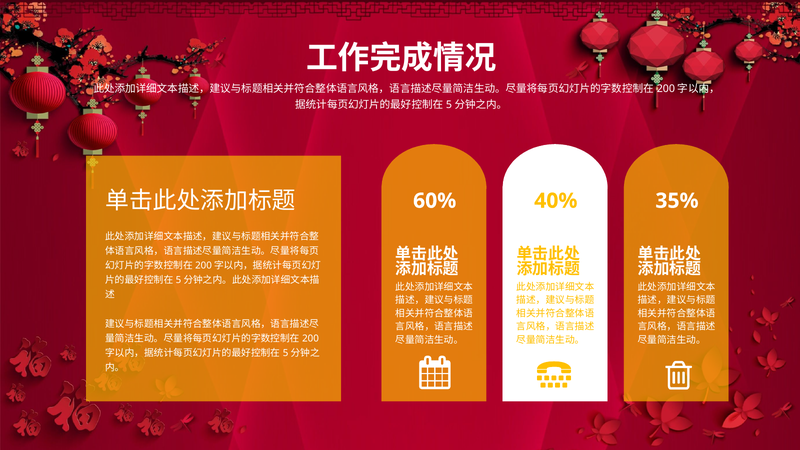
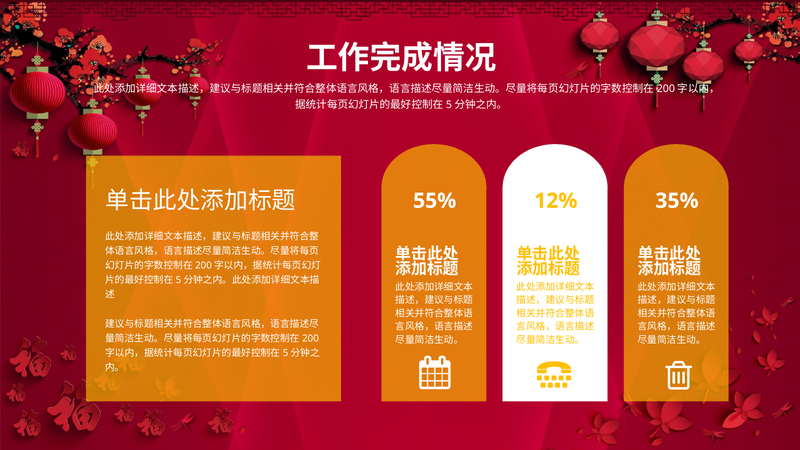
40%: 40% -> 12%
60%: 60% -> 55%
